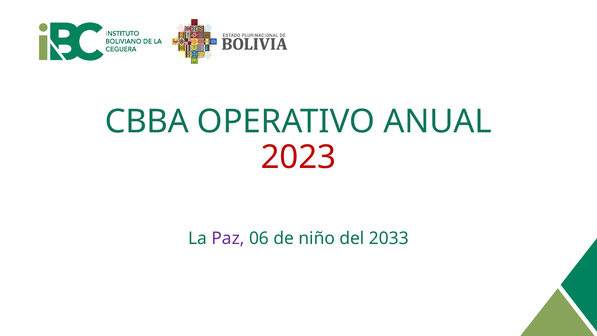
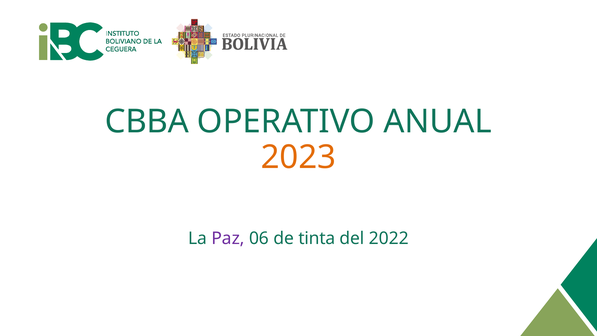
2023 colour: red -> orange
niño: niño -> tinta
2033: 2033 -> 2022
